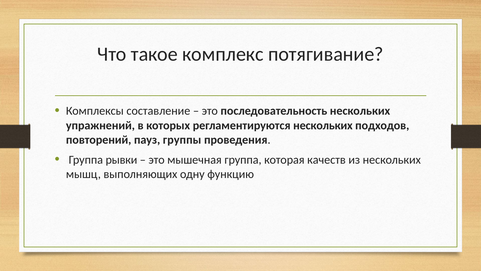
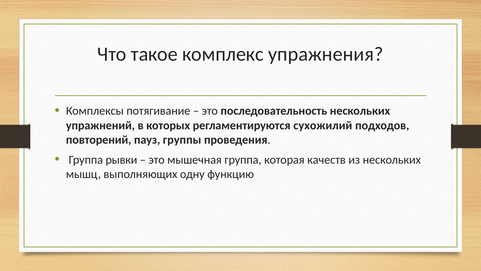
потягивание: потягивание -> упражнения
составление: составление -> потягивание
регламентируются нескольких: нескольких -> сухожилий
